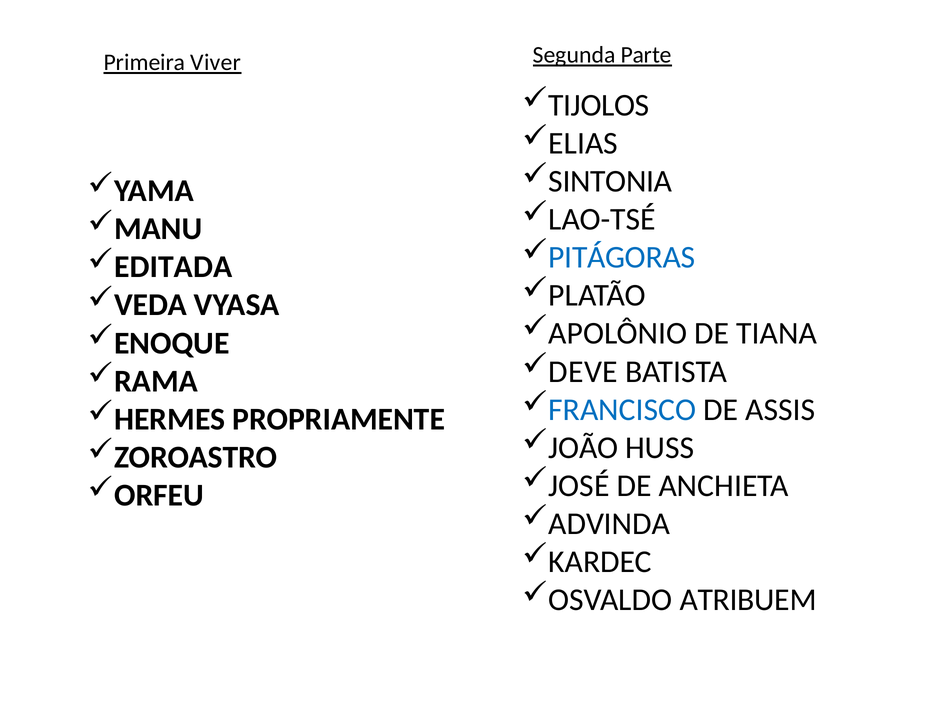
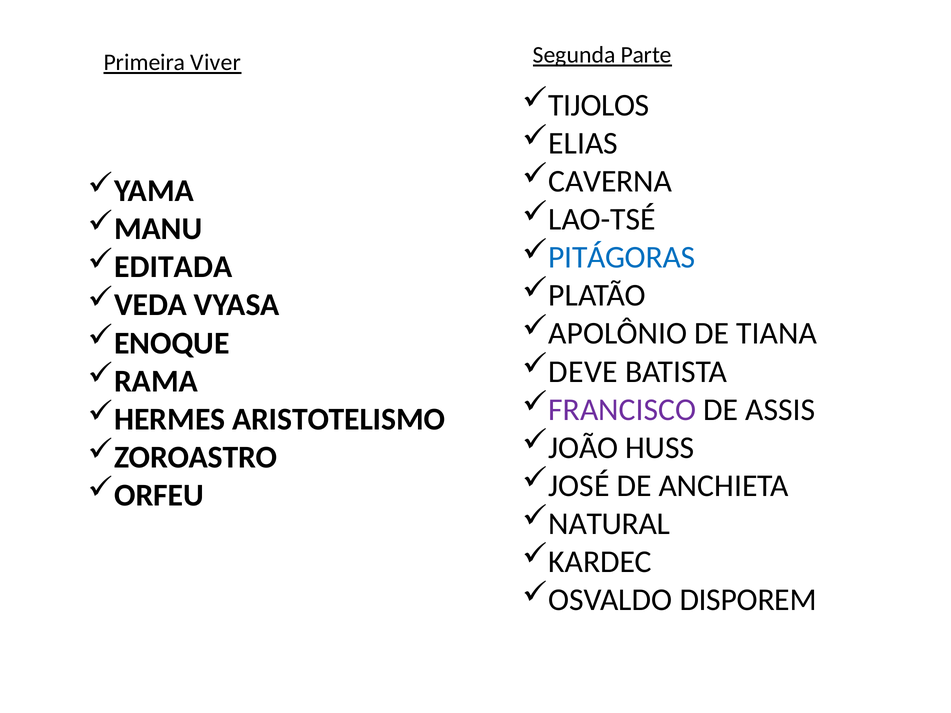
SINTONIA: SINTONIA -> CAVERNA
FRANCISCO colour: blue -> purple
PROPRIAMENTE: PROPRIAMENTE -> ARISTOTELISMO
ADVINDA: ADVINDA -> NATURAL
ATRIBUEM: ATRIBUEM -> DISPOREM
